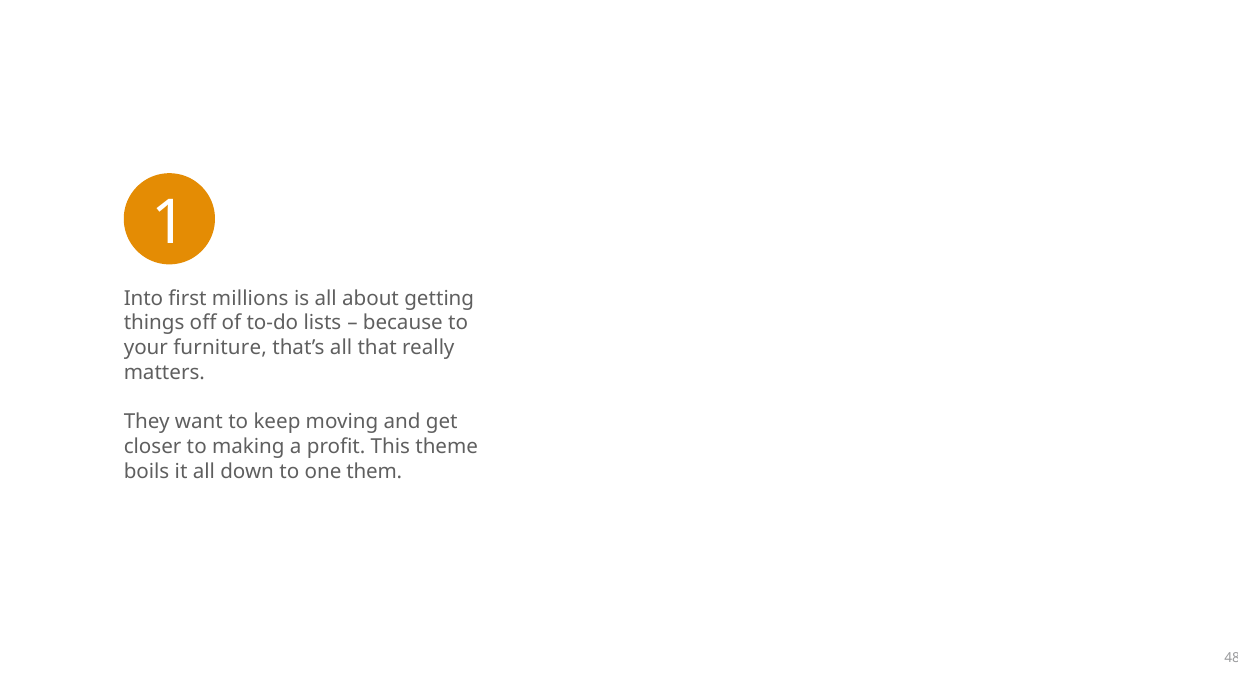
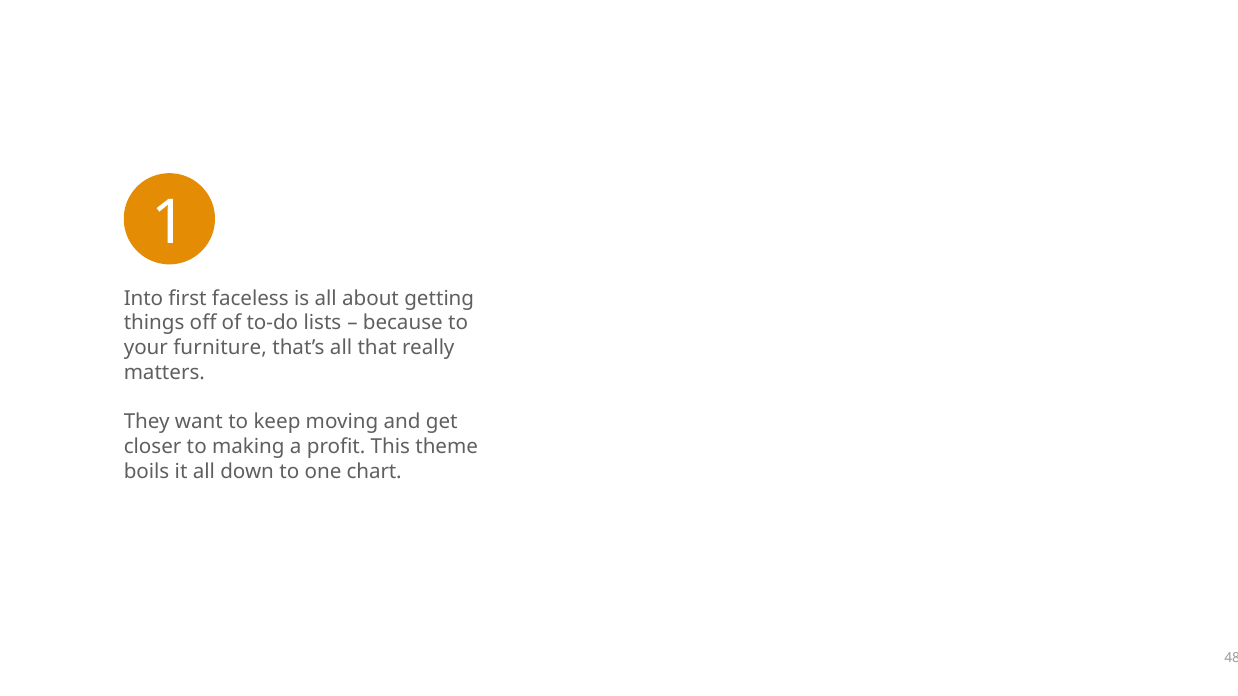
millions: millions -> faceless
them: them -> chart
